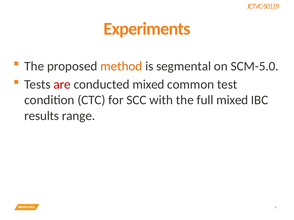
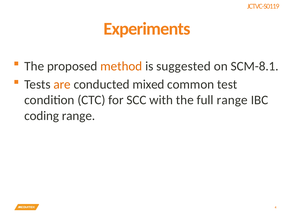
segmental: segmental -> suggested
SCM-5.0: SCM-5.0 -> SCM-8.1
are colour: red -> orange
full mixed: mixed -> range
results: results -> coding
